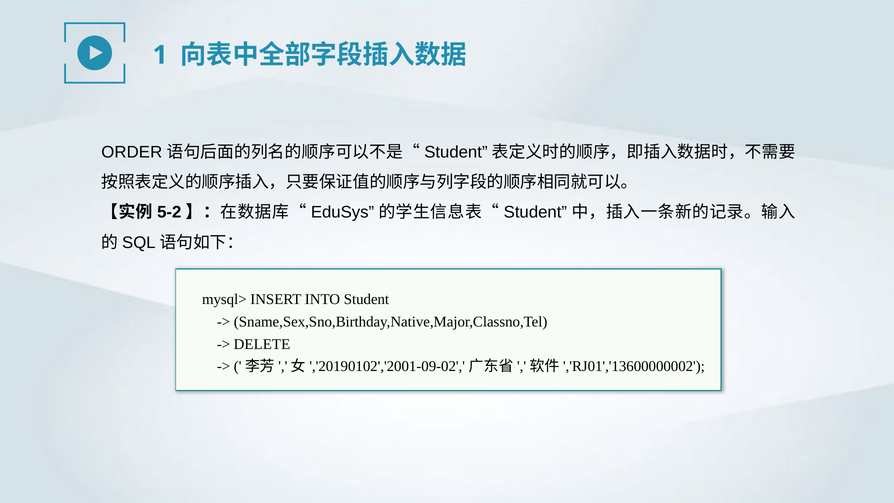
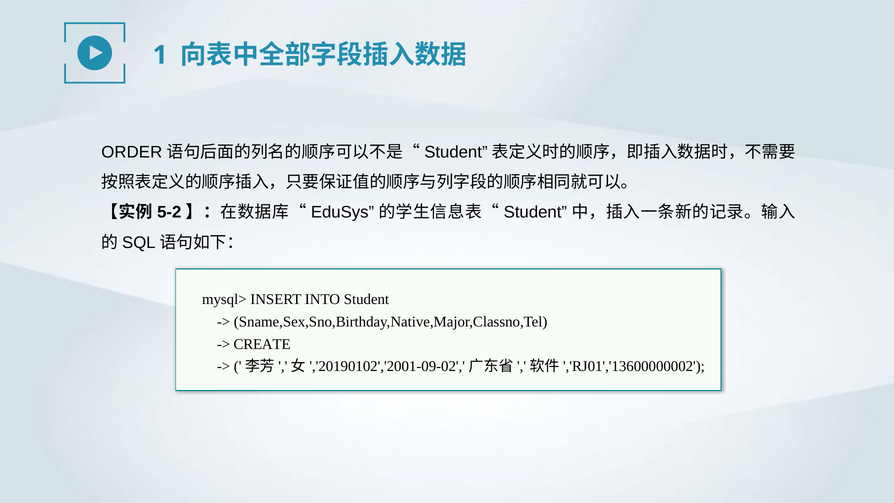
DELETE: DELETE -> CREATE
